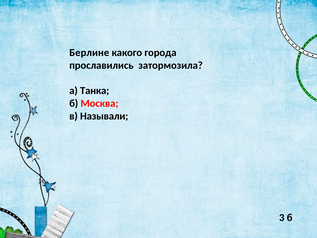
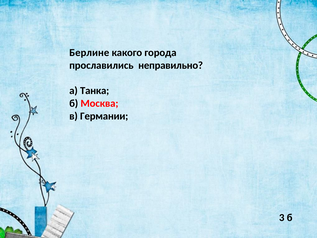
затормозила: затормозила -> неправильно
Называли: Называли -> Германии
